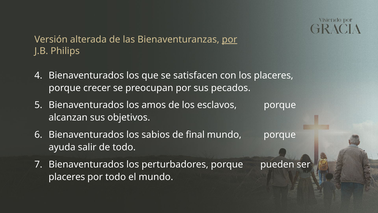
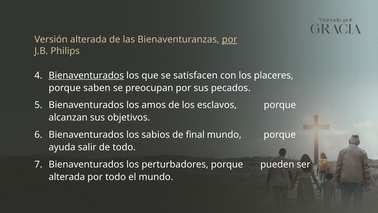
Bienaventurados at (86, 75) underline: none -> present
crecer: crecer -> saben
placeres at (67, 177): placeres -> alterada
